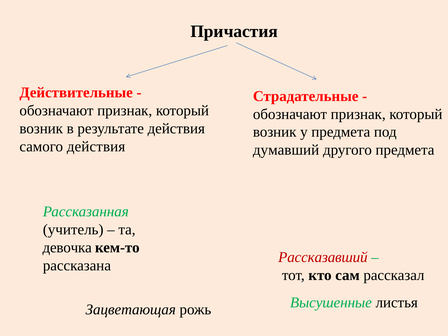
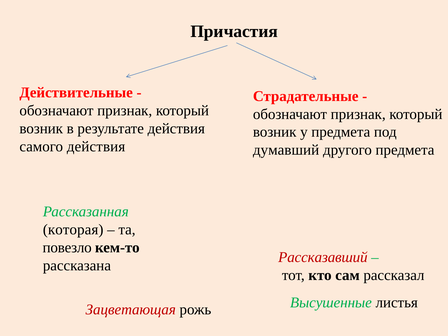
учитель: учитель -> которая
девочка: девочка -> повезло
Зацветающая colour: black -> red
